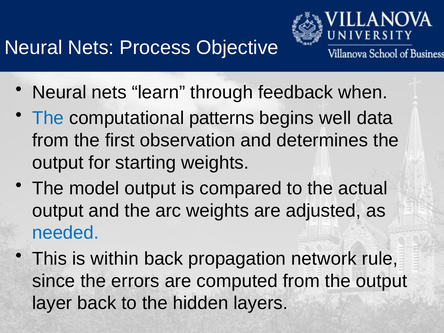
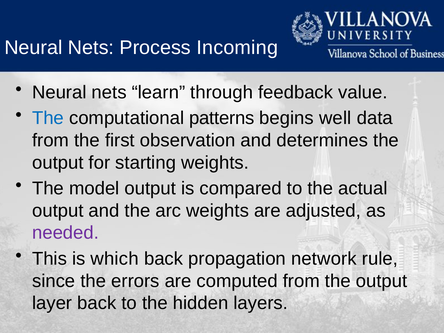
Objective: Objective -> Incoming
when: when -> value
needed colour: blue -> purple
within: within -> which
